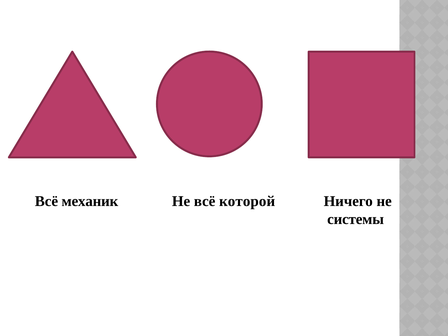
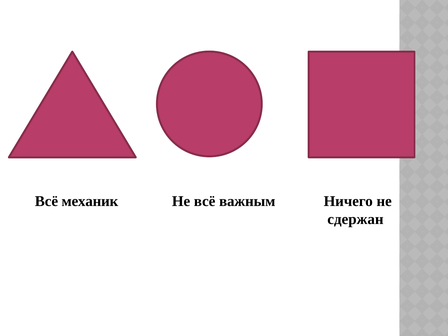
которой: которой -> важным
системы: системы -> сдержан
